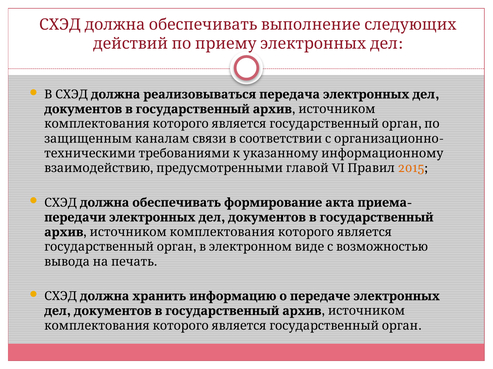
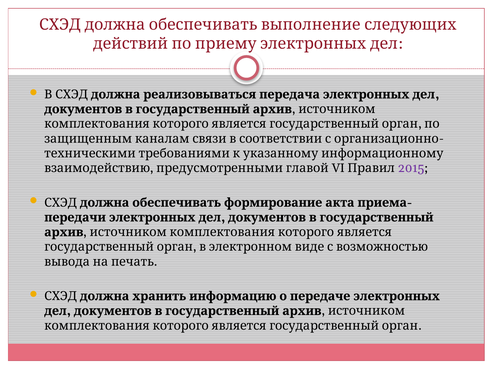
2015 colour: orange -> purple
